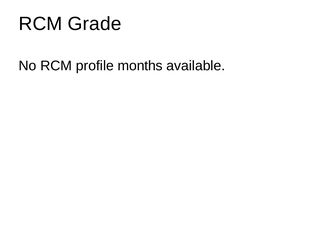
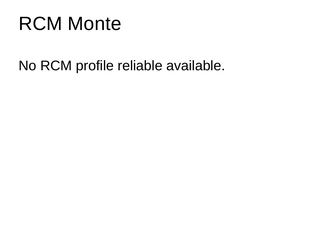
Grade: Grade -> Monte
months: months -> reliable
